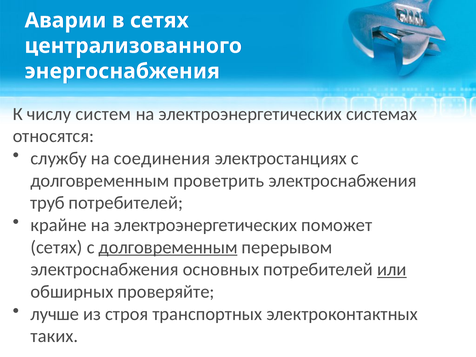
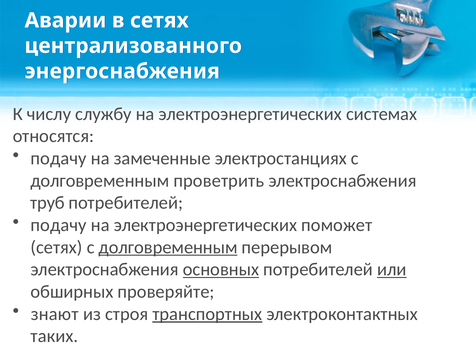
систем: систем -> службу
службу at (59, 158): службу -> подачу
соединения: соединения -> замеченные
крайне at (59, 225): крайне -> подачу
основных underline: none -> present
лучше: лучше -> знают
транспортных underline: none -> present
